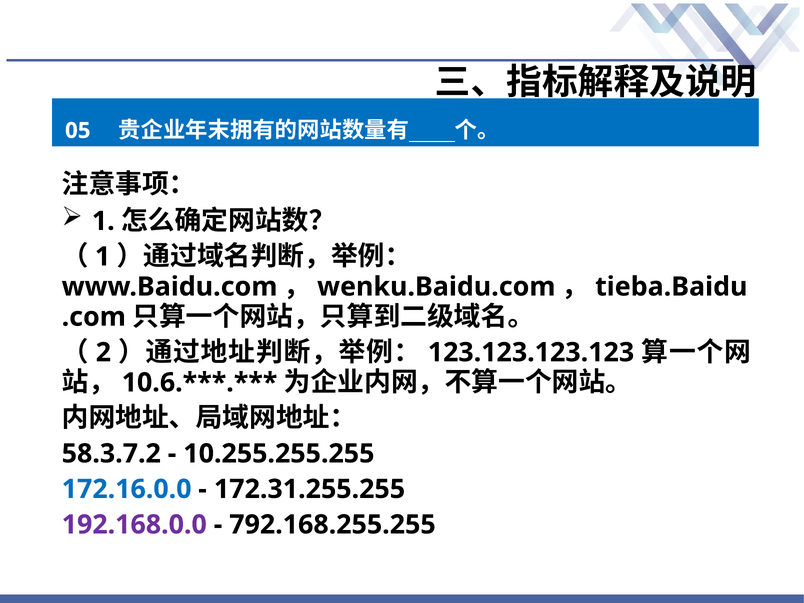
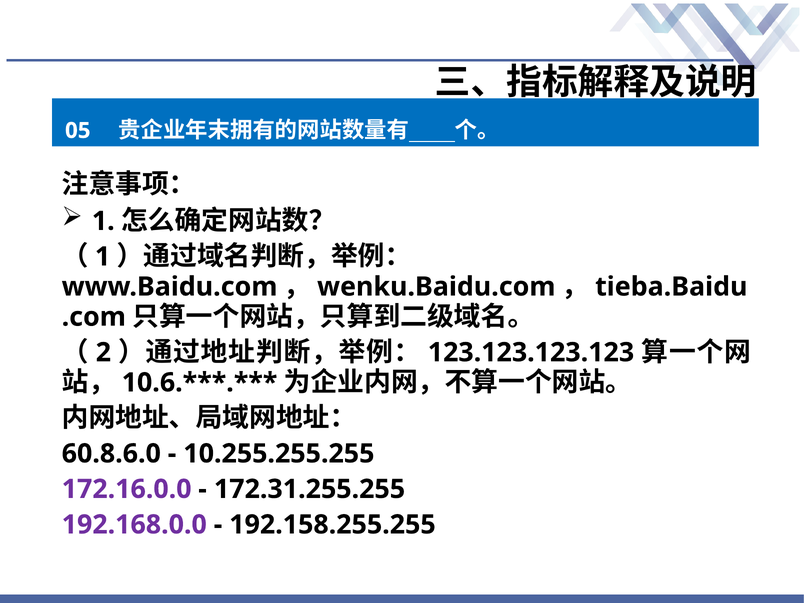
58.3.7.2: 58.3.7.2 -> 60.8.6.0
172.16.0.0 colour: blue -> purple
792.168.255.255: 792.168.255.255 -> 192.158.255.255
